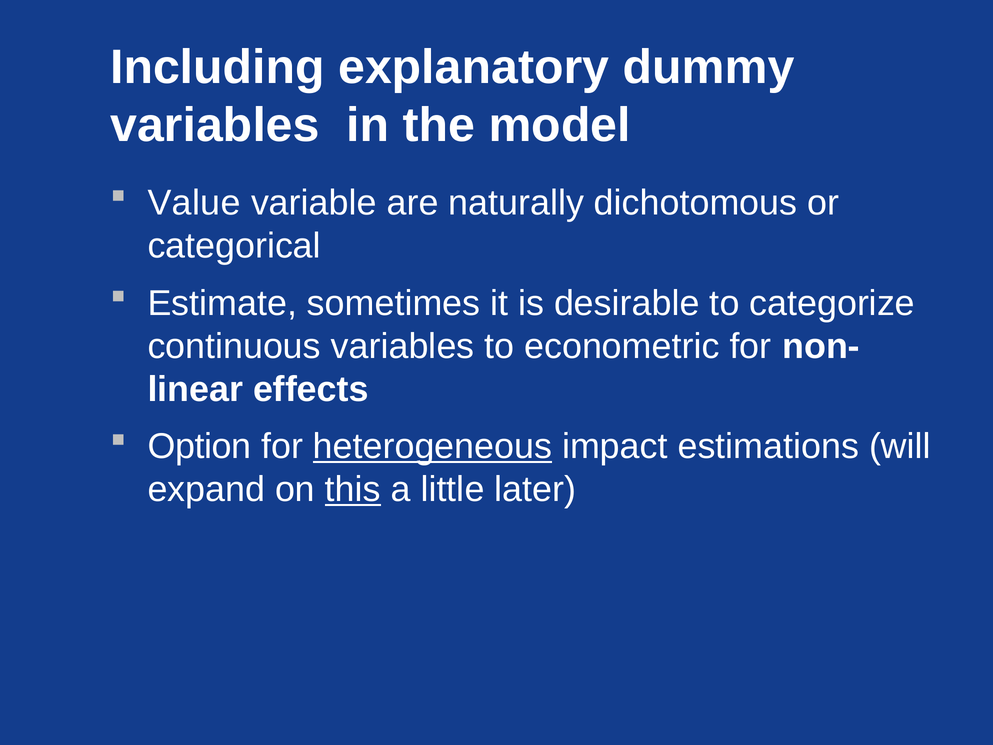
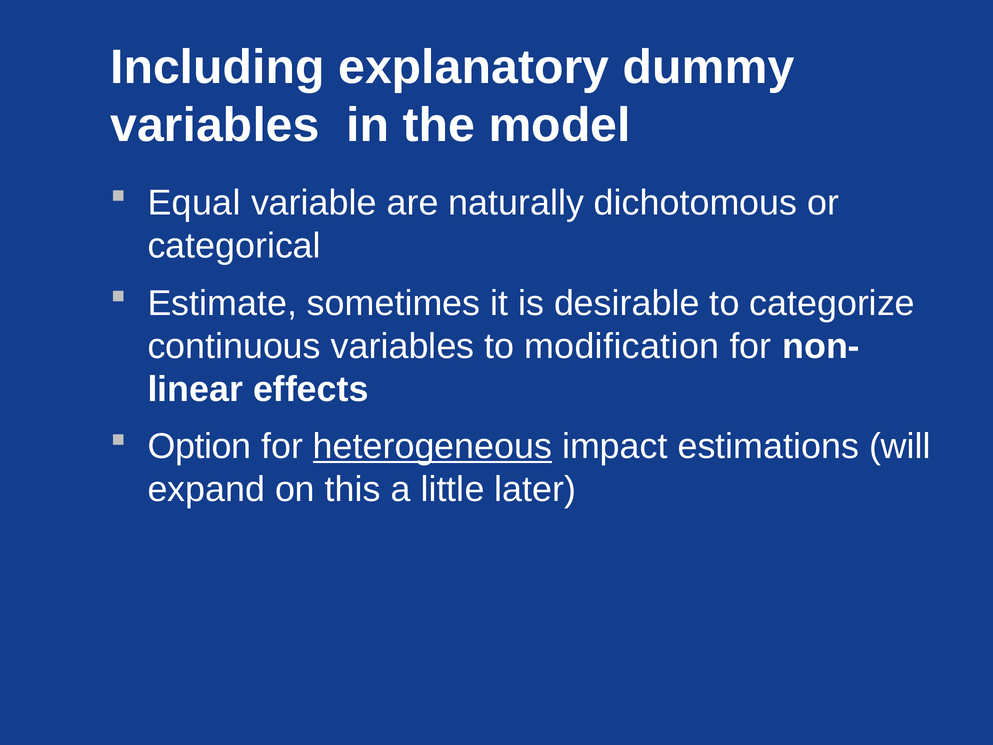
Value: Value -> Equal
econometric: econometric -> modification
this underline: present -> none
